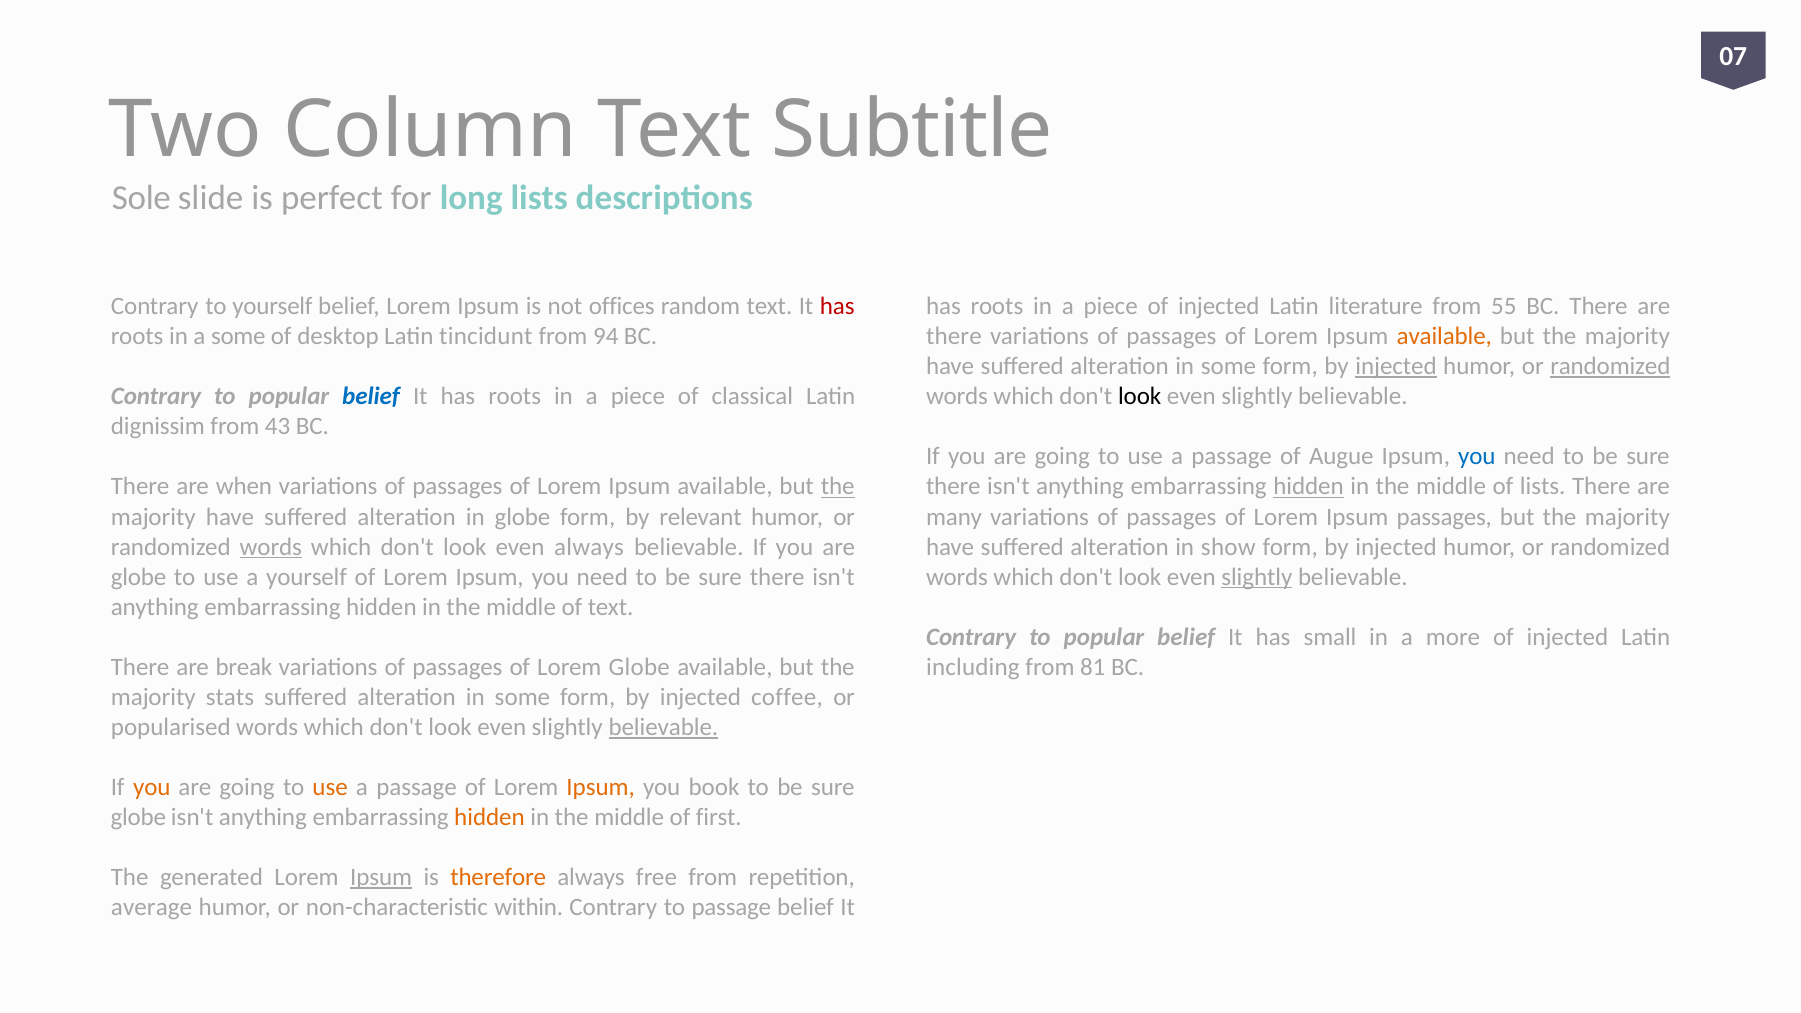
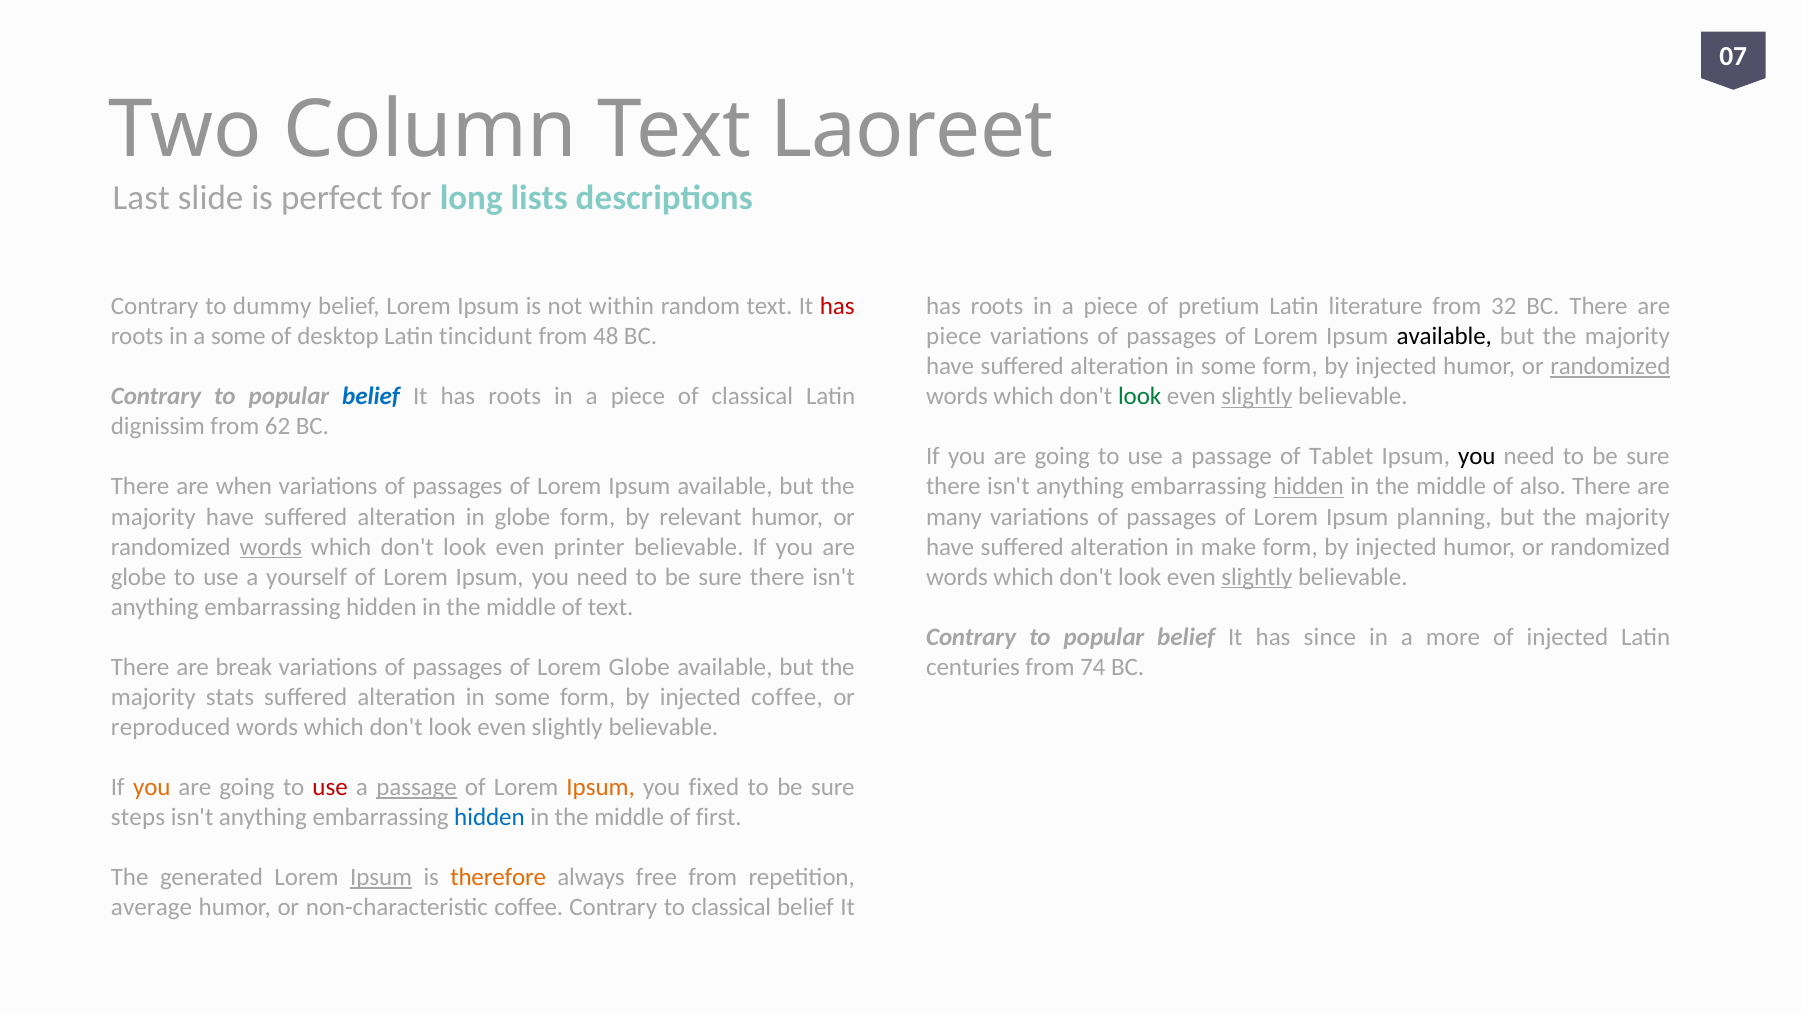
Subtitle: Subtitle -> Laoreet
Sole: Sole -> Last
to yourself: yourself -> dummy
offices: offices -> within
piece of injected: injected -> pretium
55: 55 -> 32
94: 94 -> 48
there at (954, 336): there -> piece
available at (1444, 336) colour: orange -> black
injected at (1396, 366) underline: present -> none
look at (1140, 397) colour: black -> green
slightly at (1257, 397) underline: none -> present
43: 43 -> 62
Augue: Augue -> Tablet
you at (1477, 457) colour: blue -> black
the at (838, 487) underline: present -> none
of lists: lists -> also
Ipsum passages: passages -> planning
even always: always -> printer
show: show -> make
small: small -> since
including: including -> centuries
81: 81 -> 74
popularised: popularised -> reproduced
believable at (663, 727) underline: present -> none
use at (330, 787) colour: orange -> red
passage at (417, 787) underline: none -> present
book: book -> fixed
globe at (138, 817): globe -> steps
hidden at (489, 817) colour: orange -> blue
non-characteristic within: within -> coffee
to passage: passage -> classical
